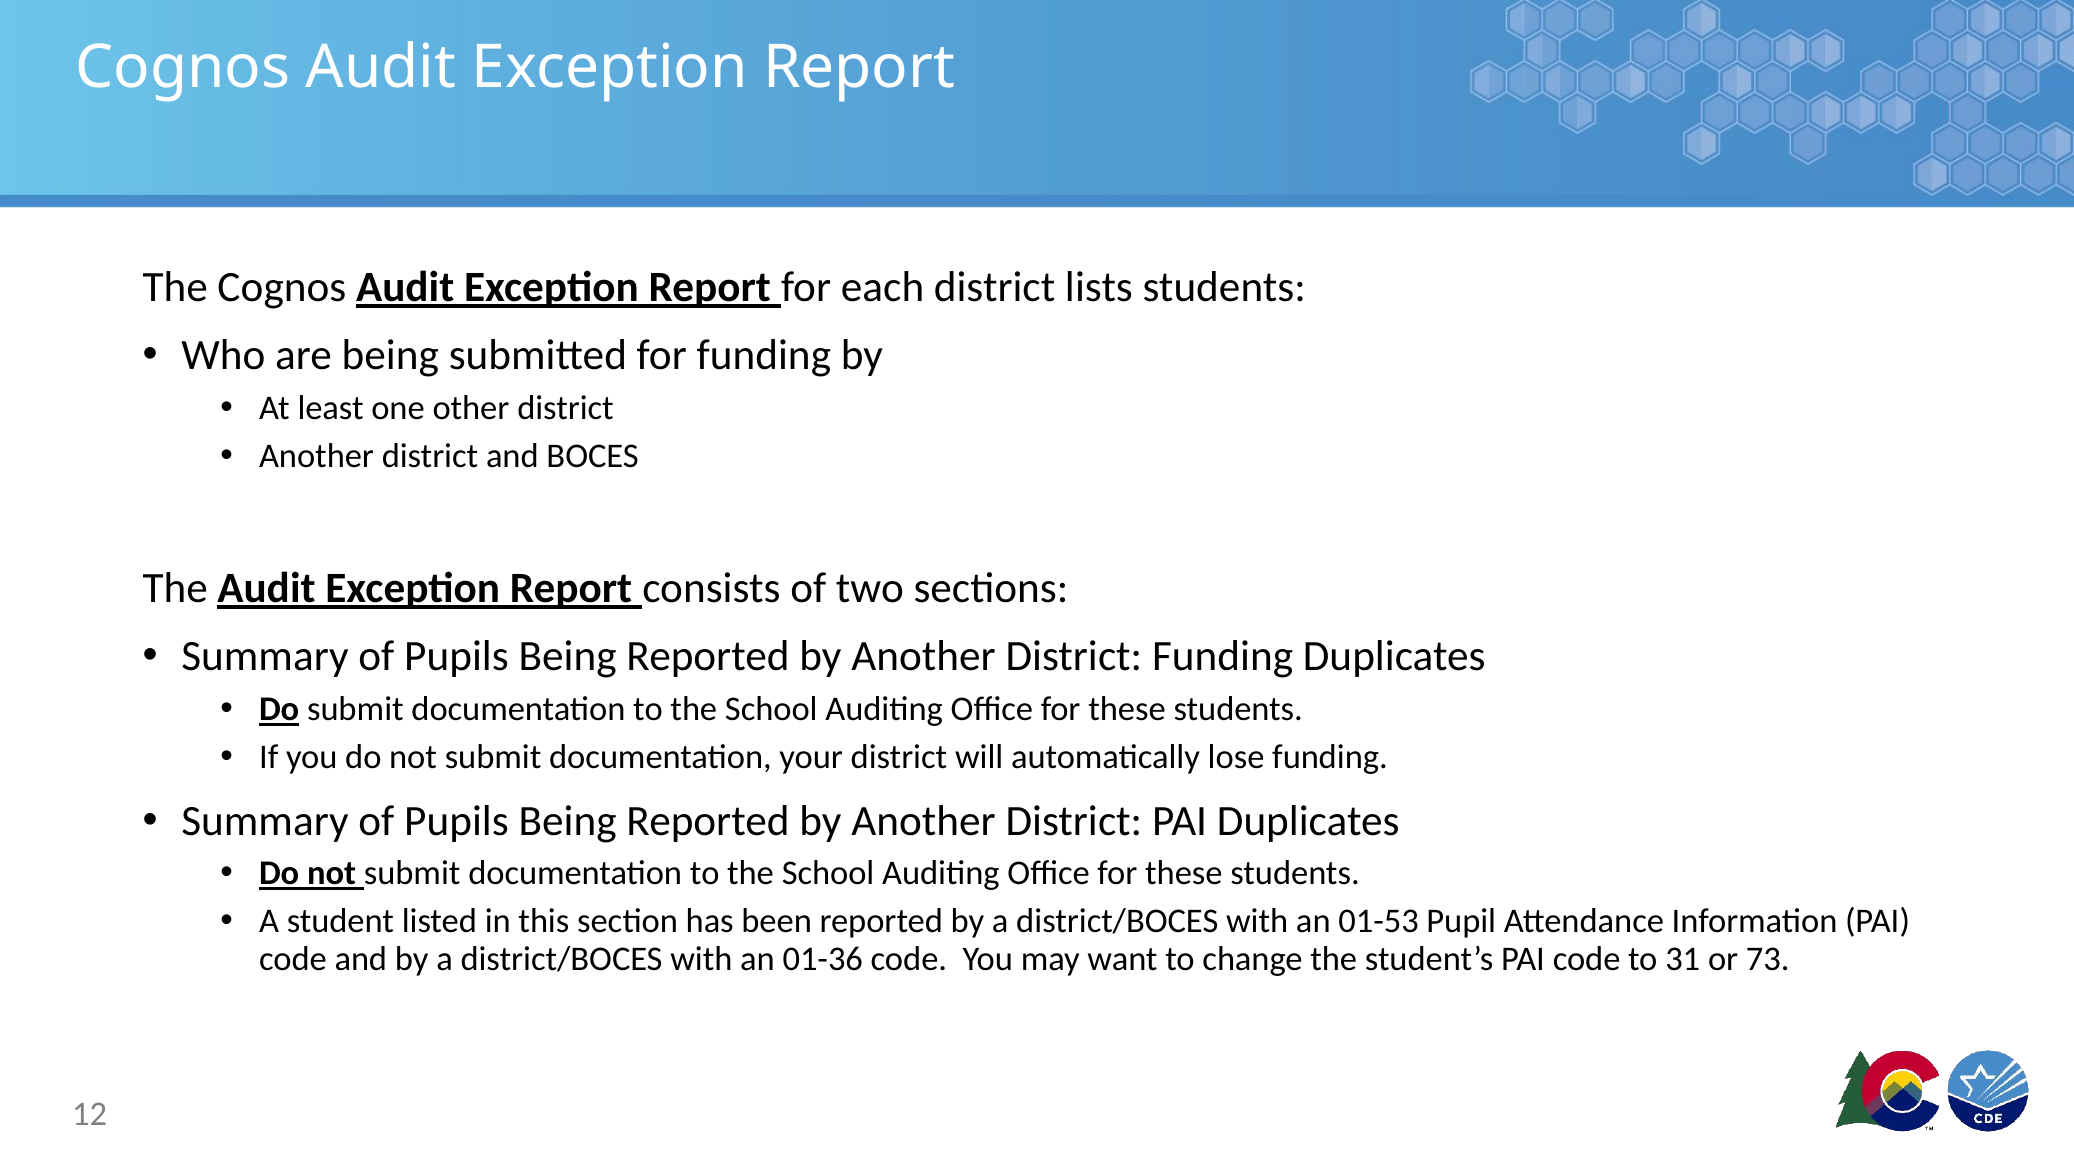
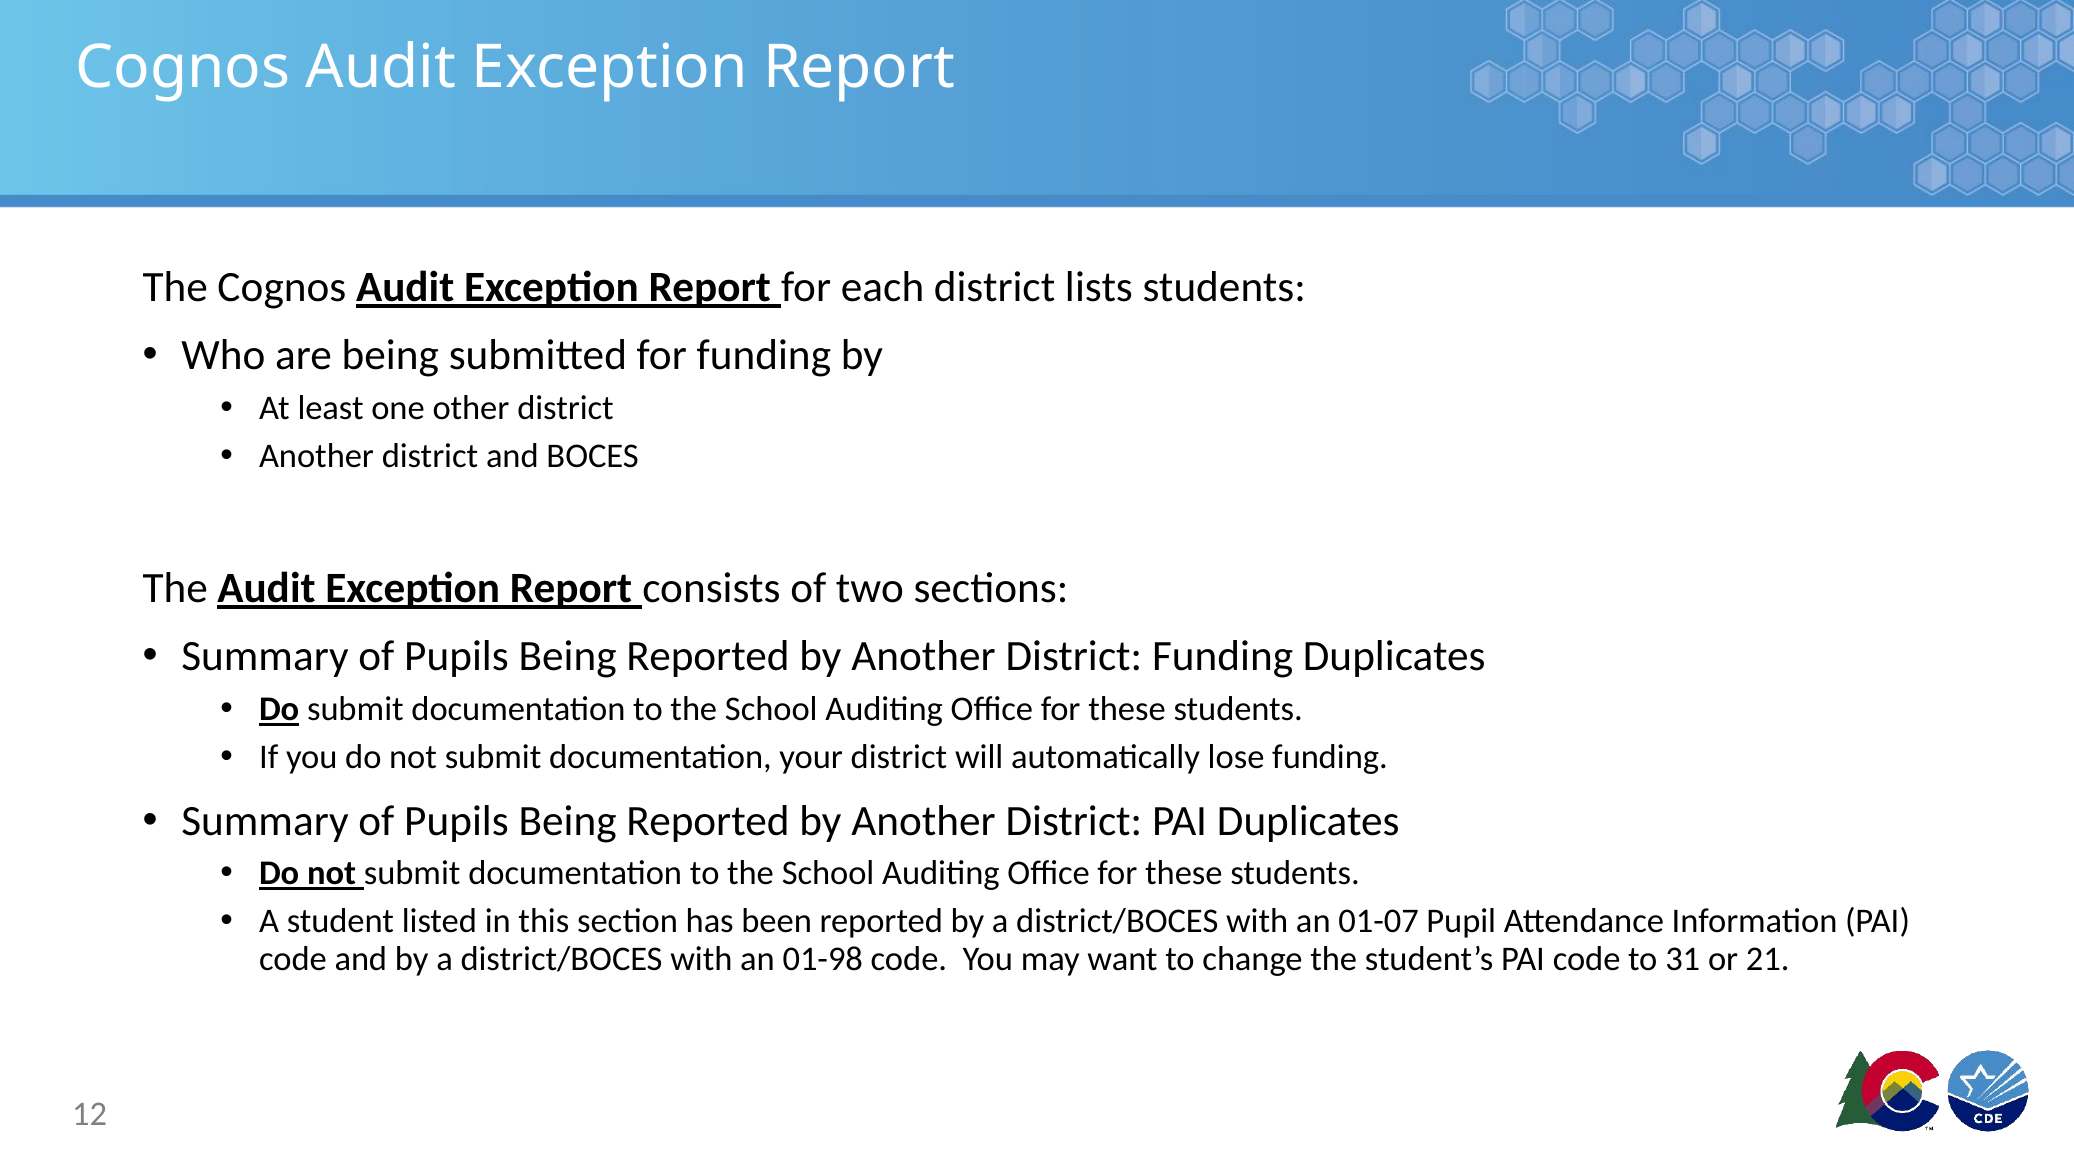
01-53: 01-53 -> 01-07
01-36: 01-36 -> 01-98
73: 73 -> 21
